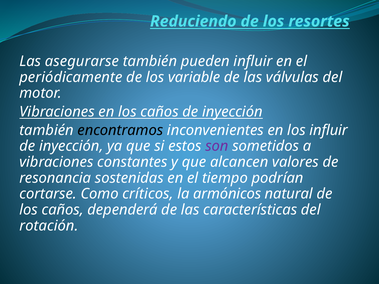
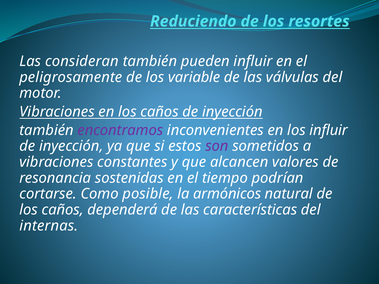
asegurarse: asegurarse -> consideran
periódicamente: periódicamente -> peligrosamente
encontramos colour: black -> purple
críticos: críticos -> posible
rotación: rotación -> internas
